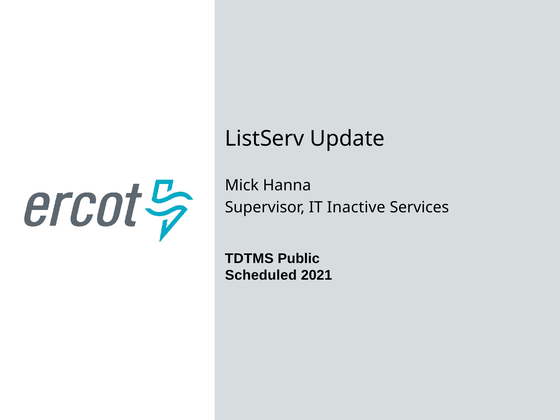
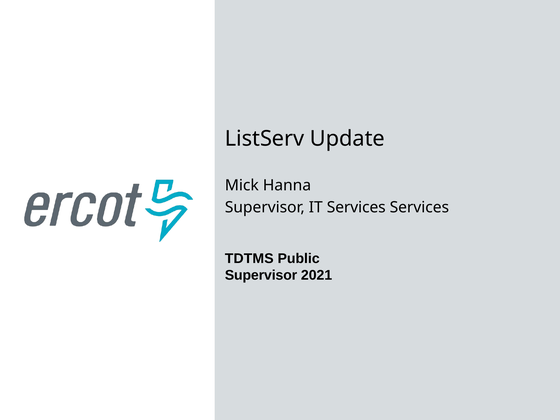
IT Inactive: Inactive -> Services
Scheduled at (261, 275): Scheduled -> Supervisor
